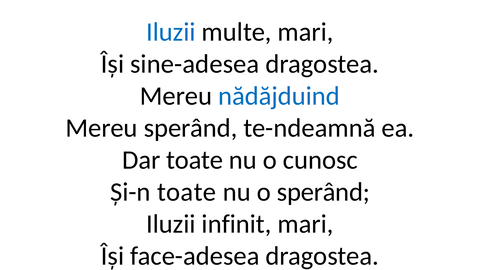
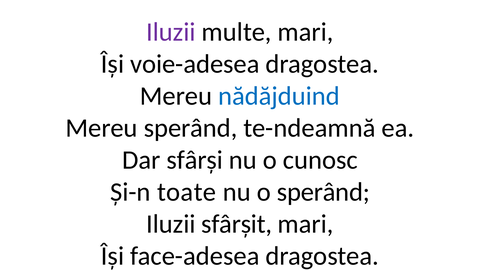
Iluzii at (171, 32) colour: blue -> purple
sine-adesea: sine-adesea -> voie-adesea
Dar toate: toate -> sfârși
infinit: infinit -> sfârșit
